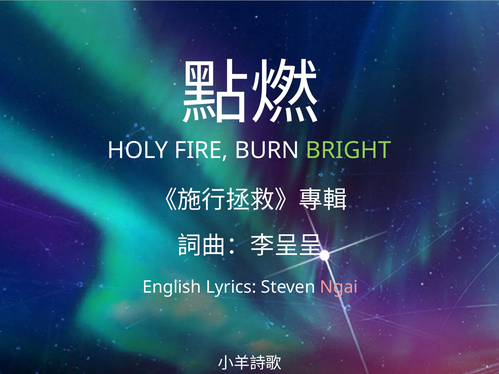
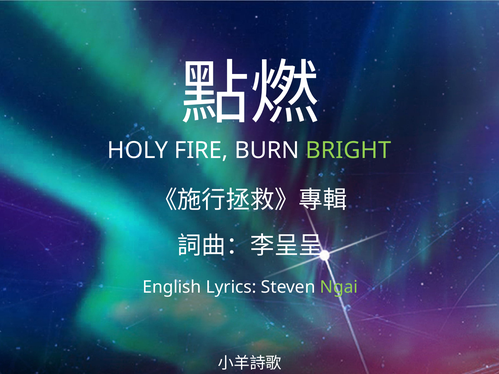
Ngai colour: pink -> light green
